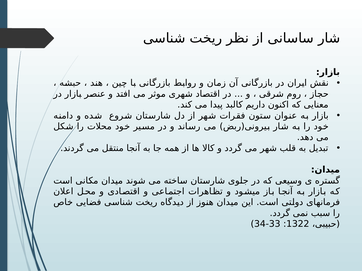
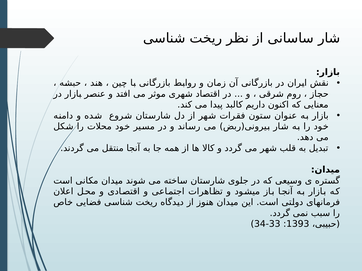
1322: 1322 -> 1393
